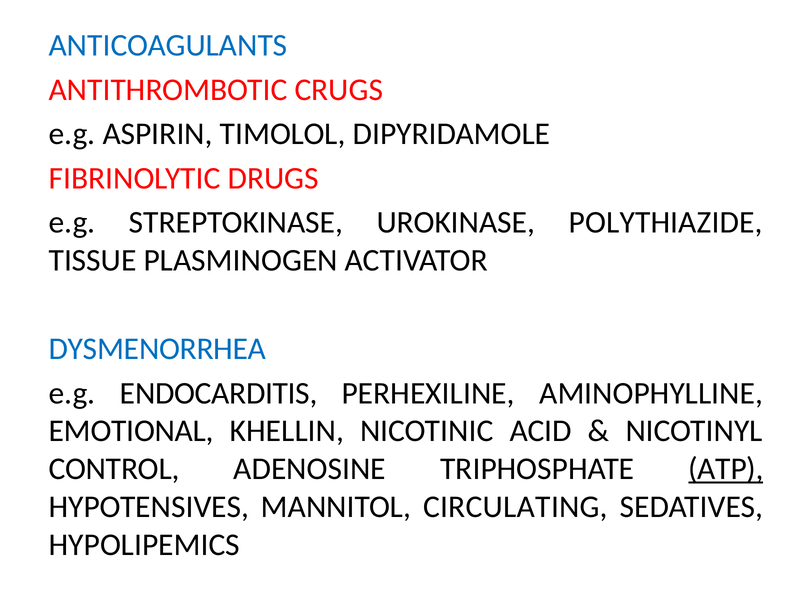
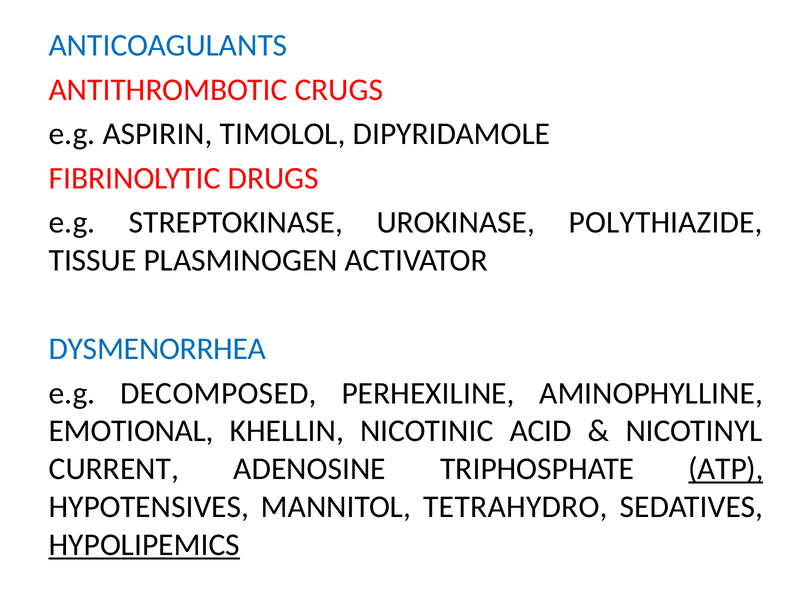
ENDOCARDITIS: ENDOCARDITIS -> DECOMPOSED
CONTROL: CONTROL -> CURRENT
CIRCULATING: CIRCULATING -> TETRAHYDRO
HYPOLIPEMICS underline: none -> present
